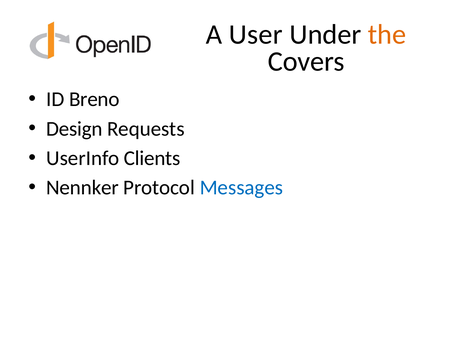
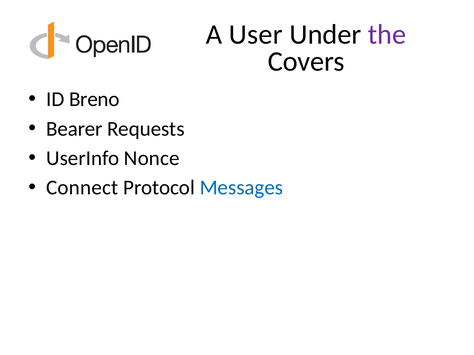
the colour: orange -> purple
Design: Design -> Bearer
Clients: Clients -> Nonce
Nennker: Nennker -> Connect
